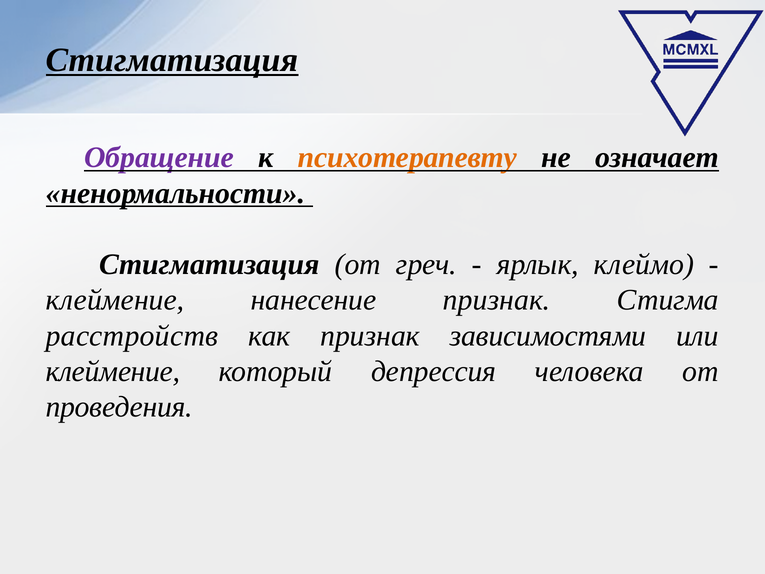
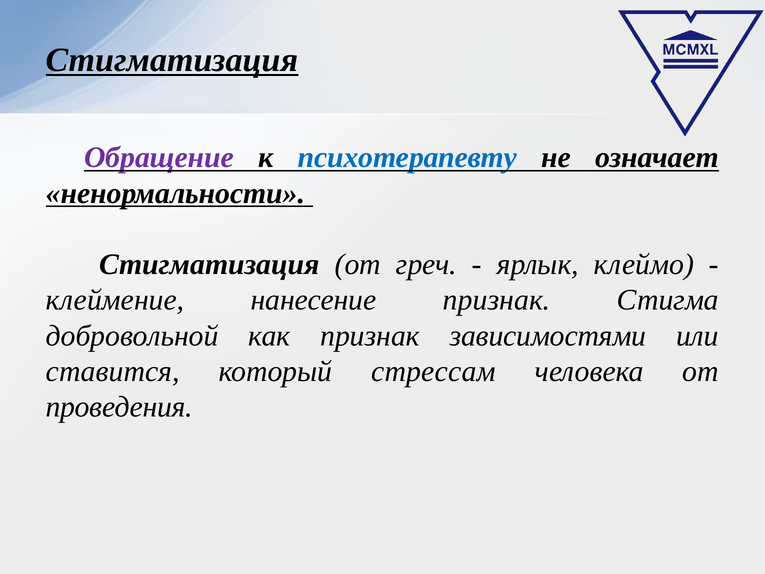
психотерапевту colour: orange -> blue
расстройств: расстройств -> добровольной
клеймение at (113, 371): клеймение -> ставится
депрессия: депрессия -> стрессам
